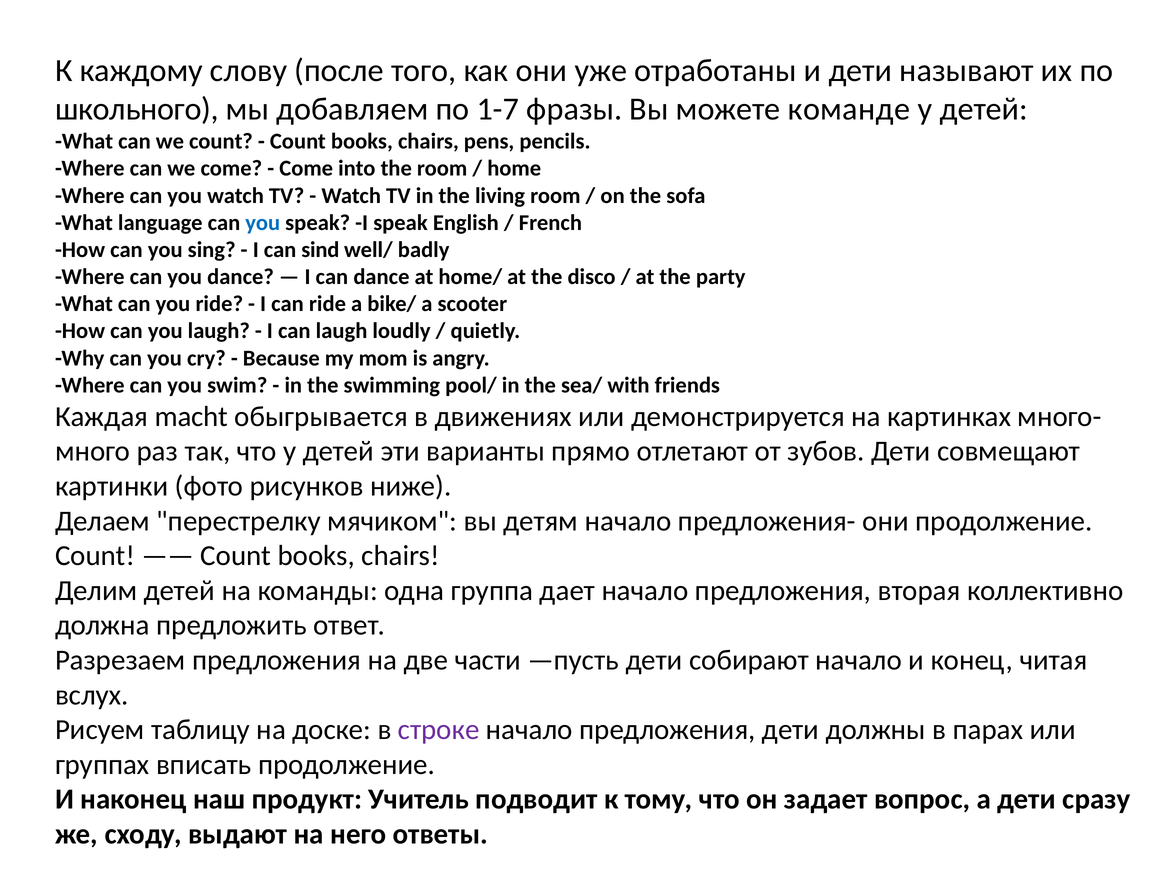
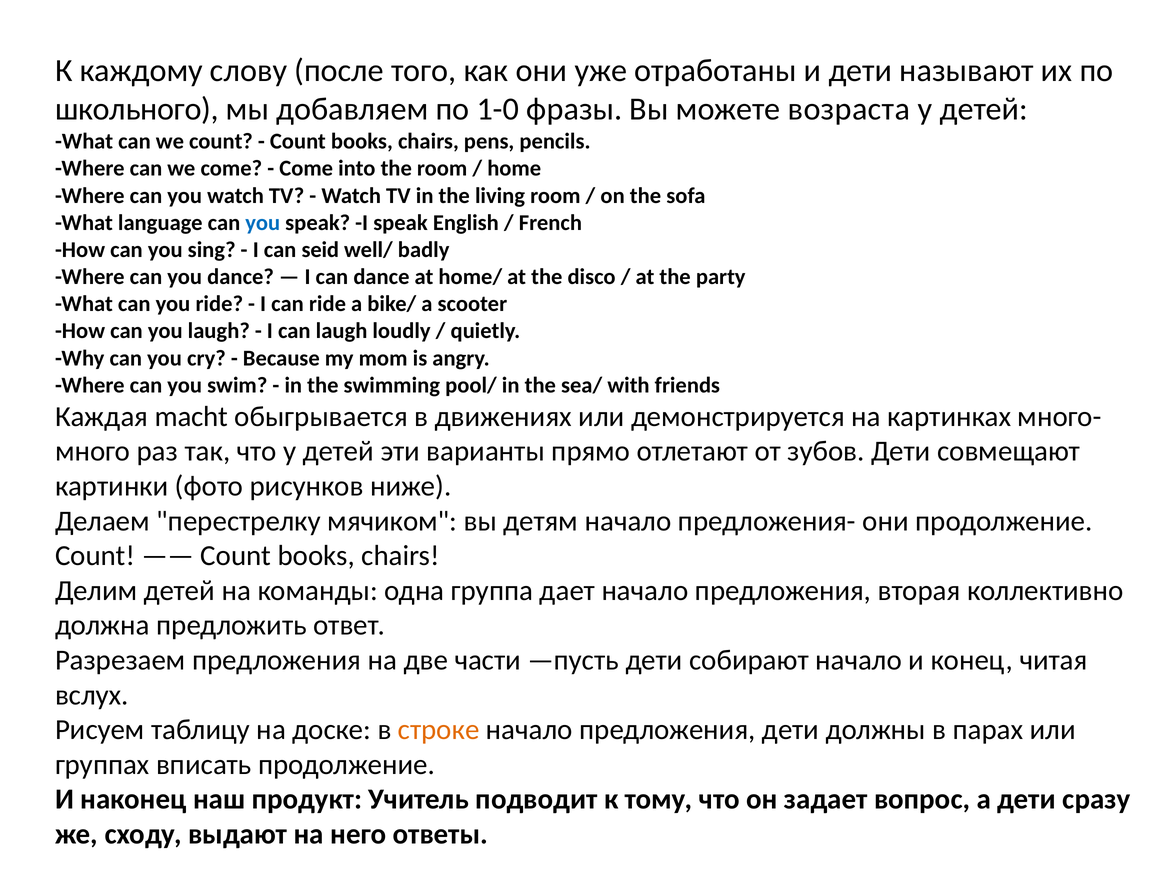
1-7: 1-7 -> 1-0
команде: команде -> возраста
sind: sind -> seid
строке colour: purple -> orange
